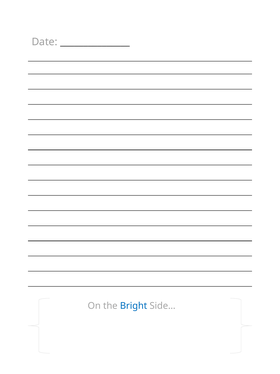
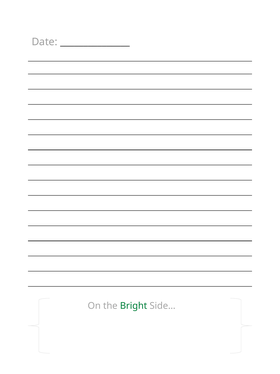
Bright colour: blue -> green
